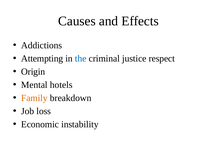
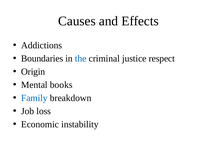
Attempting: Attempting -> Boundaries
hotels: hotels -> books
Family colour: orange -> blue
